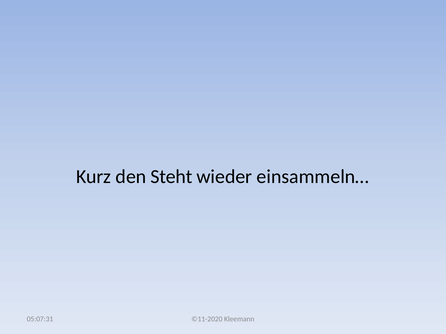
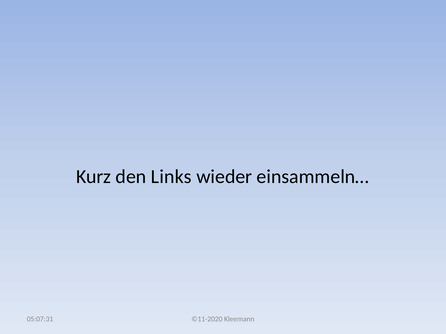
Steht: Steht -> Links
